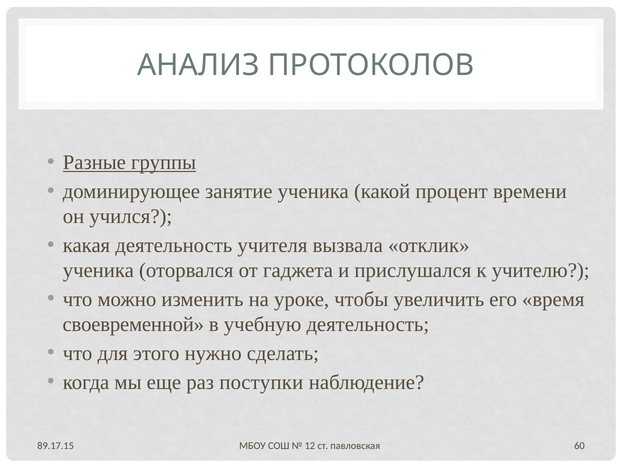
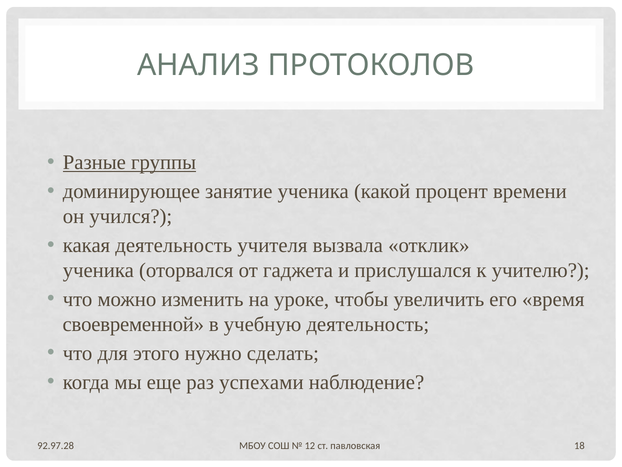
поступки: поступки -> успехами
60: 60 -> 18
89.17.15: 89.17.15 -> 92.97.28
